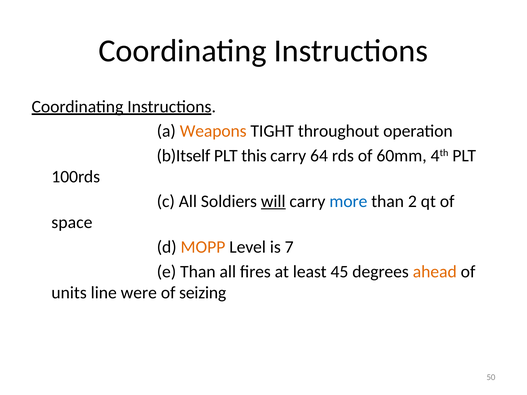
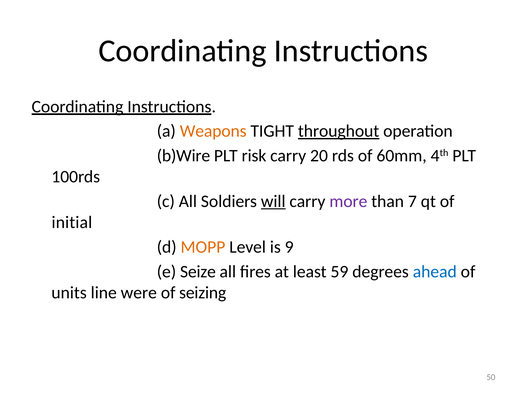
throughout underline: none -> present
b)Itself: b)Itself -> b)Wire
this: this -> risk
64: 64 -> 20
more colour: blue -> purple
2: 2 -> 7
space: space -> initial
7: 7 -> 9
e Than: Than -> Seize
45: 45 -> 59
ahead colour: orange -> blue
